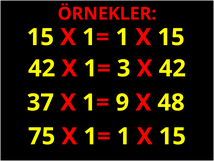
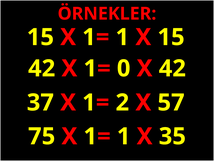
3: 3 -> 0
9: 9 -> 2
48: 48 -> 57
15 at (172, 136): 15 -> 35
